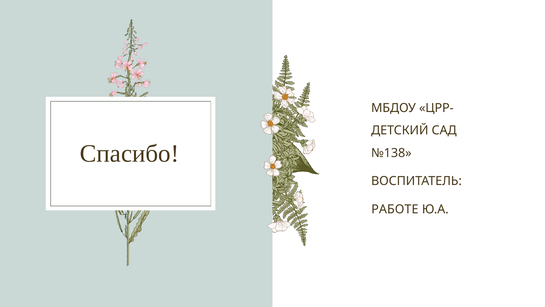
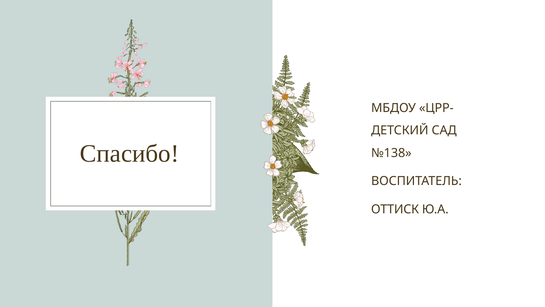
РАБОТЕ: РАБОТЕ -> ОТТИСК
